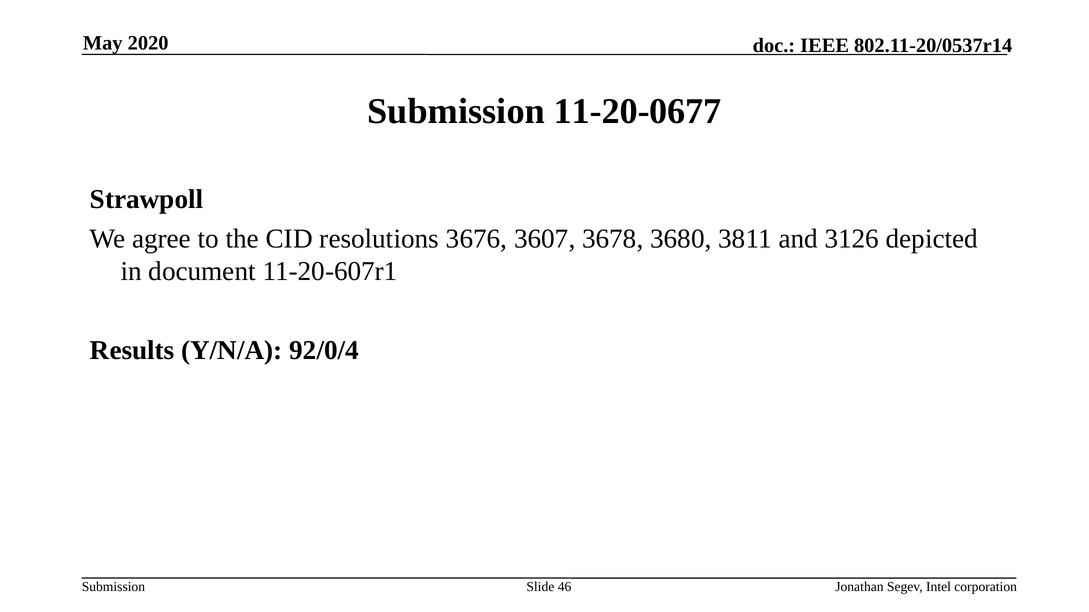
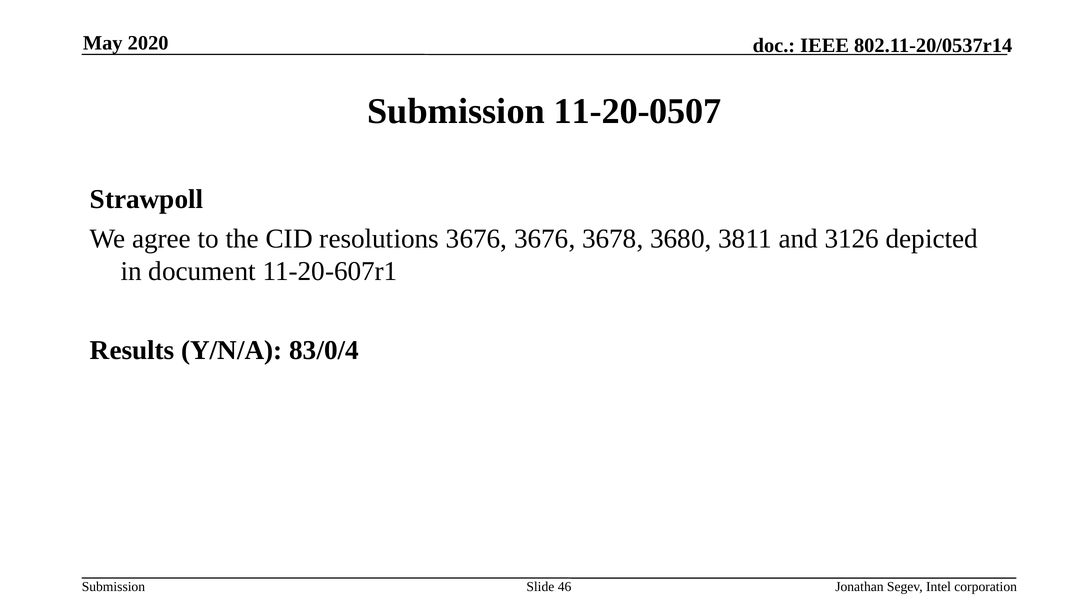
11-20-0677: 11-20-0677 -> 11-20-0507
3676 3607: 3607 -> 3676
92/0/4: 92/0/4 -> 83/0/4
